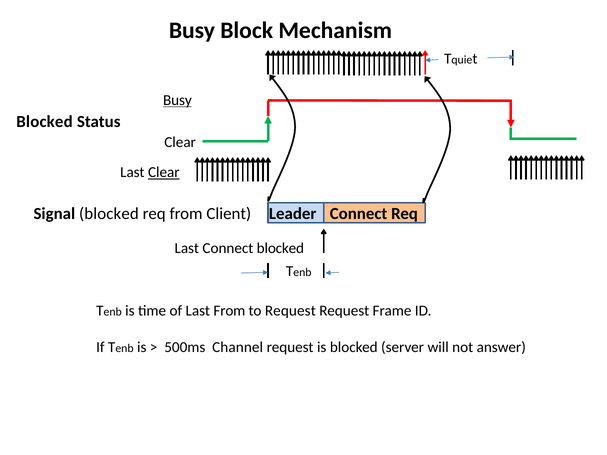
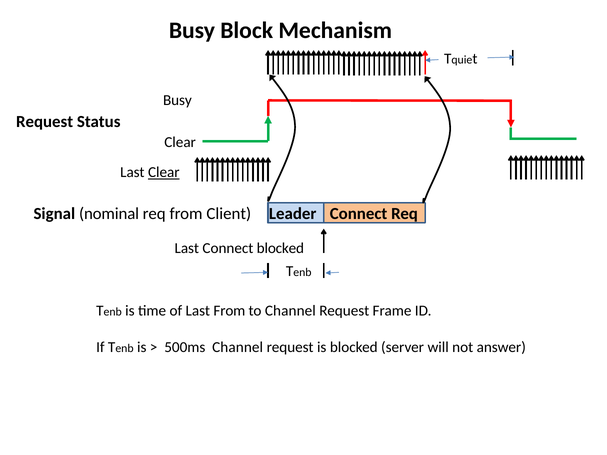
Busy at (177, 100) underline: present -> none
Blocked at (45, 122): Blocked -> Request
Signal blocked: blocked -> nominal
to Request: Request -> Channel
